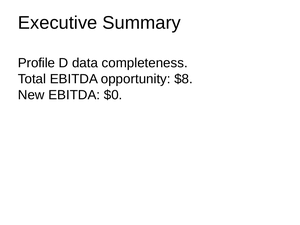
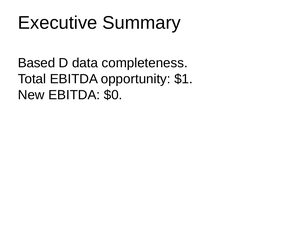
Profile: Profile -> Based
$8: $8 -> $1
